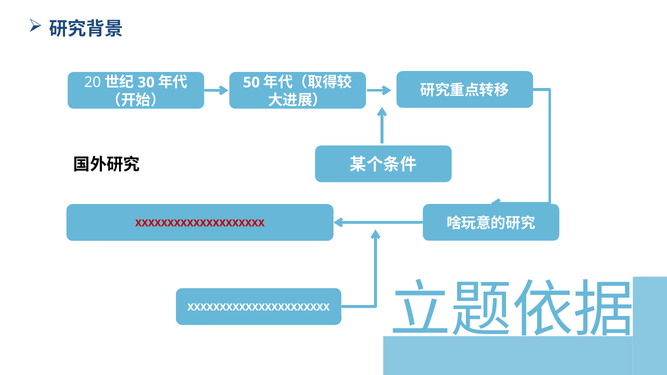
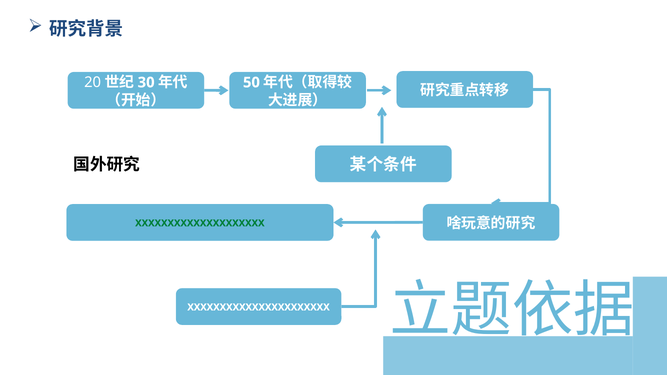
XXXXXXXXXXXXXXXXXXXX colour: red -> green
